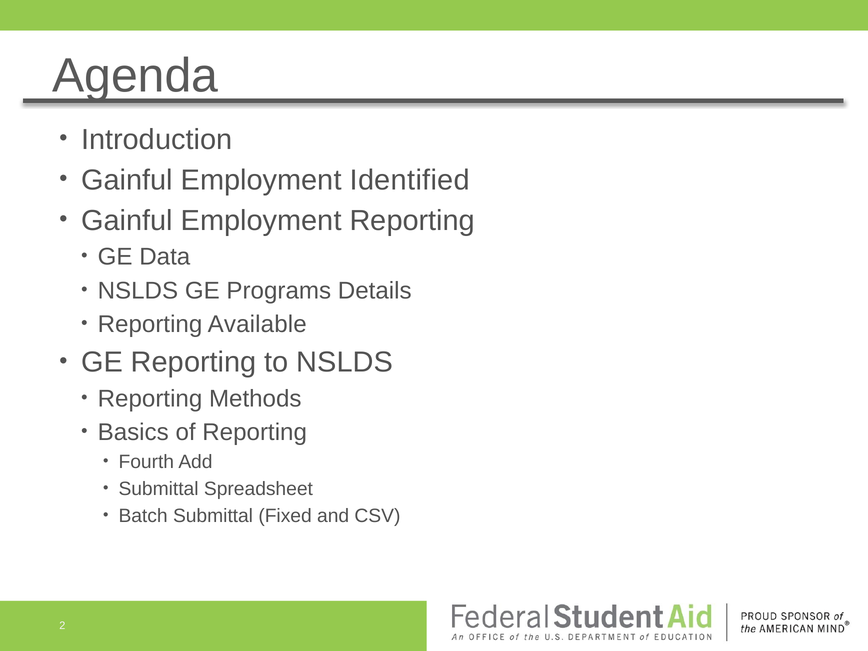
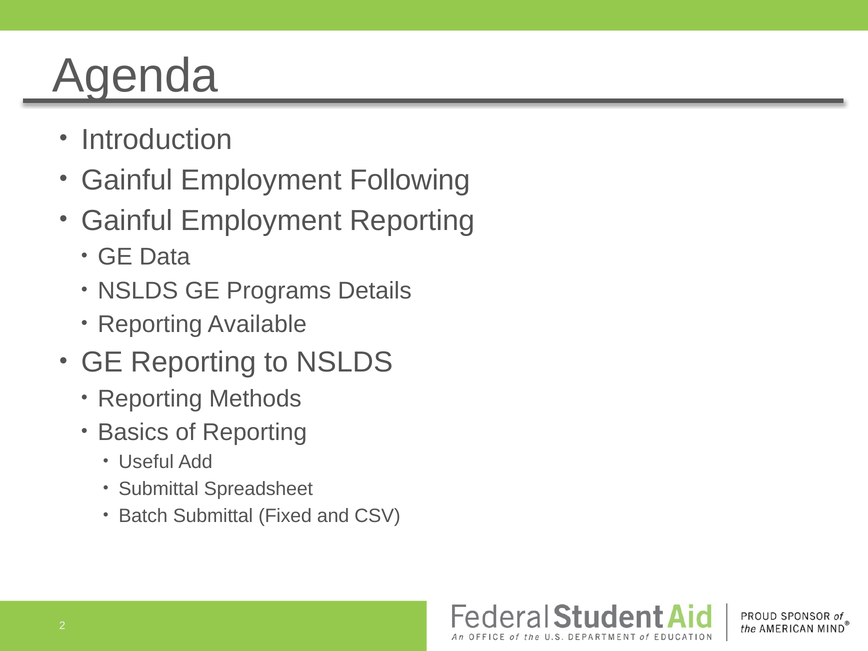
Identified: Identified -> Following
Fourth: Fourth -> Useful
